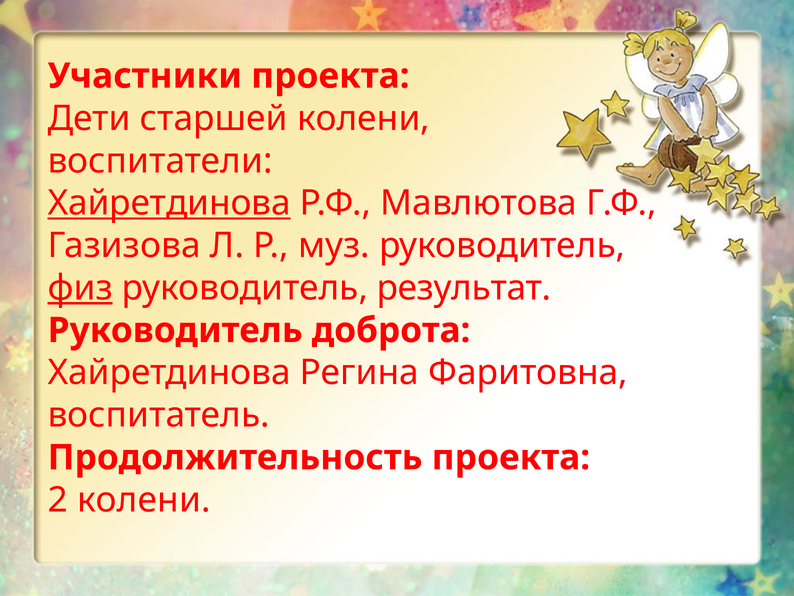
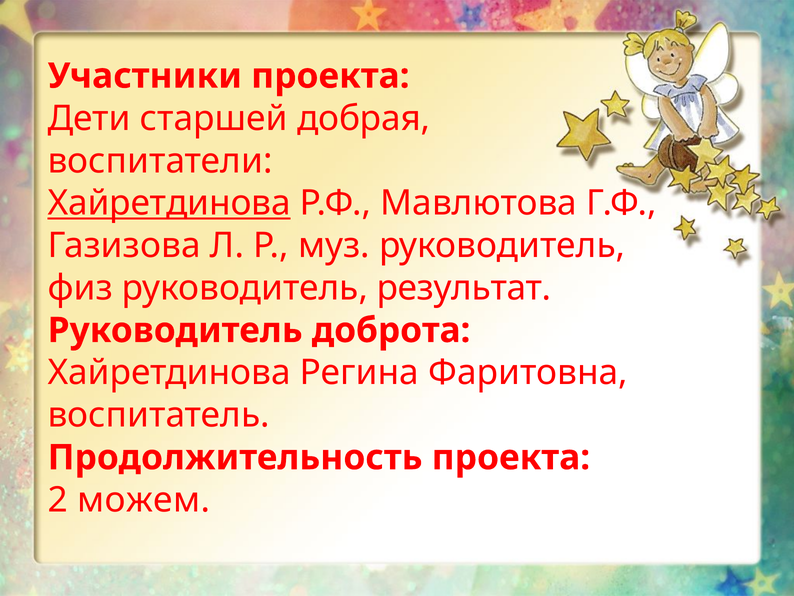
старшей колени: колени -> добрая
физ underline: present -> none
2 колени: колени -> можем
